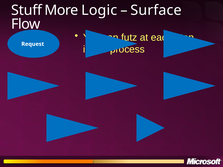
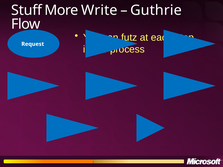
Logic: Logic -> Write
Surface: Surface -> Guthrie
